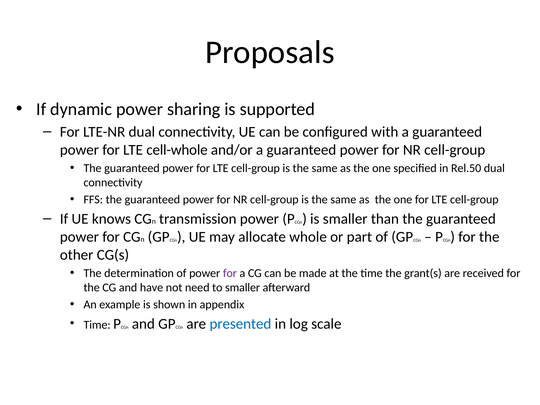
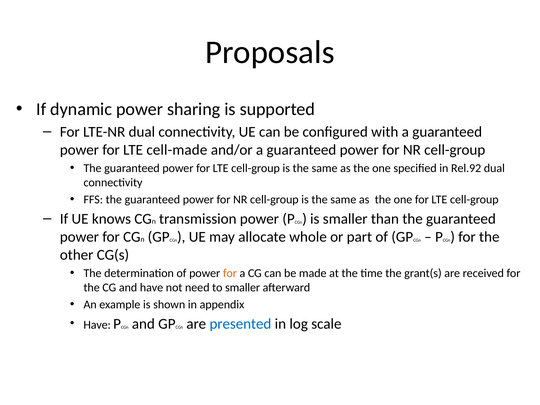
cell-whole: cell-whole -> cell-made
Rel.50: Rel.50 -> Rel.92
for at (230, 273) colour: purple -> orange
Time at (97, 325): Time -> Have
